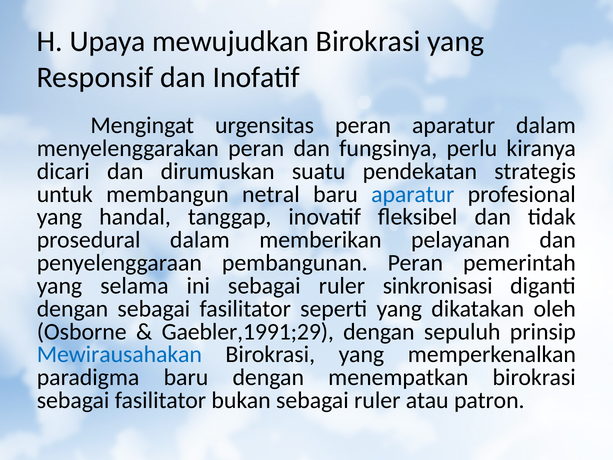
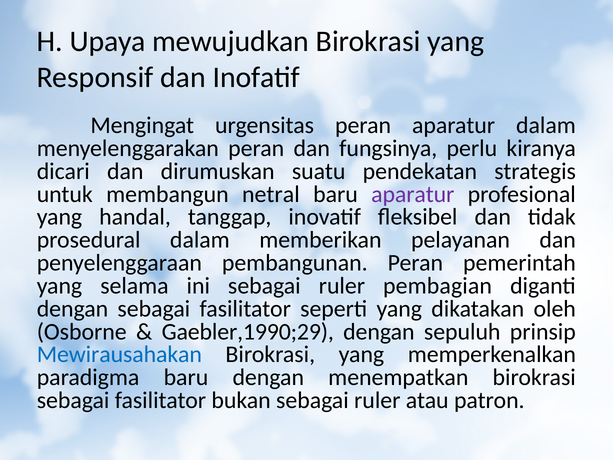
aparatur at (413, 194) colour: blue -> purple
sinkronisasi: sinkronisasi -> pembagian
Gaebler,1991;29: Gaebler,1991;29 -> Gaebler,1990;29
